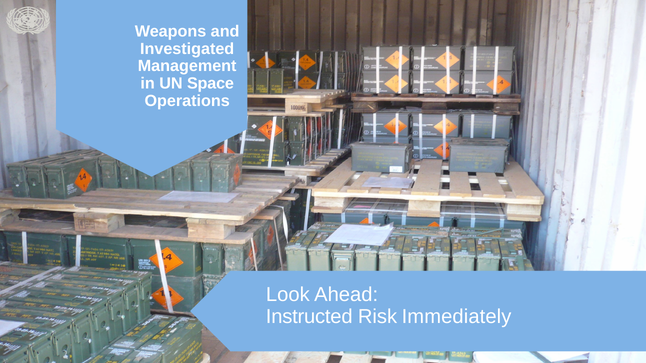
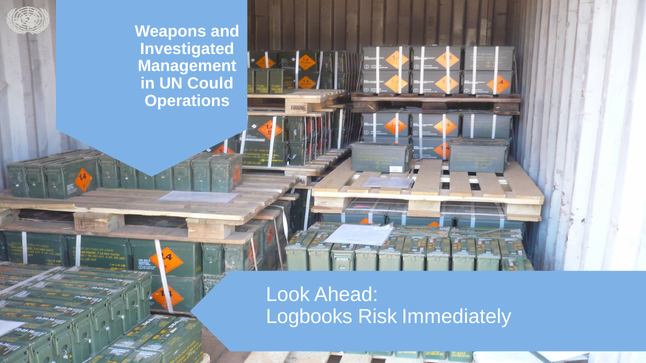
Space: Space -> Could
Instructed: Instructed -> Logbooks
